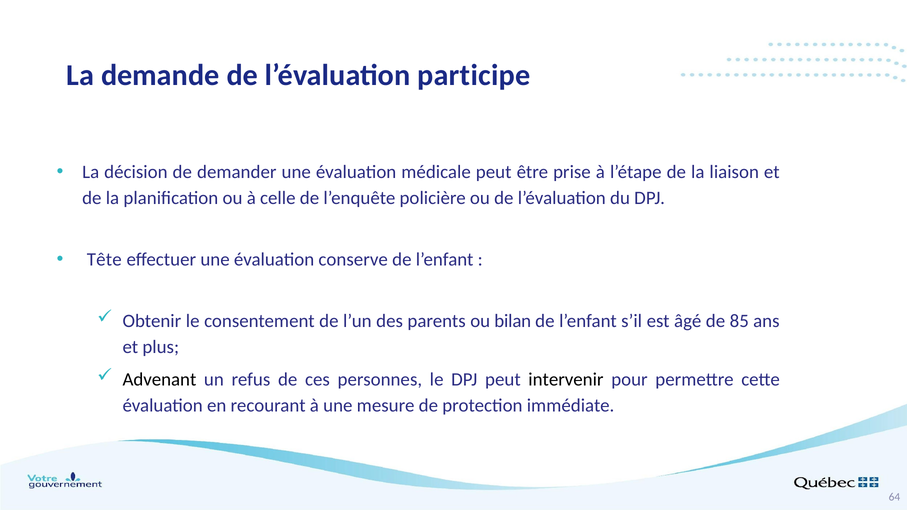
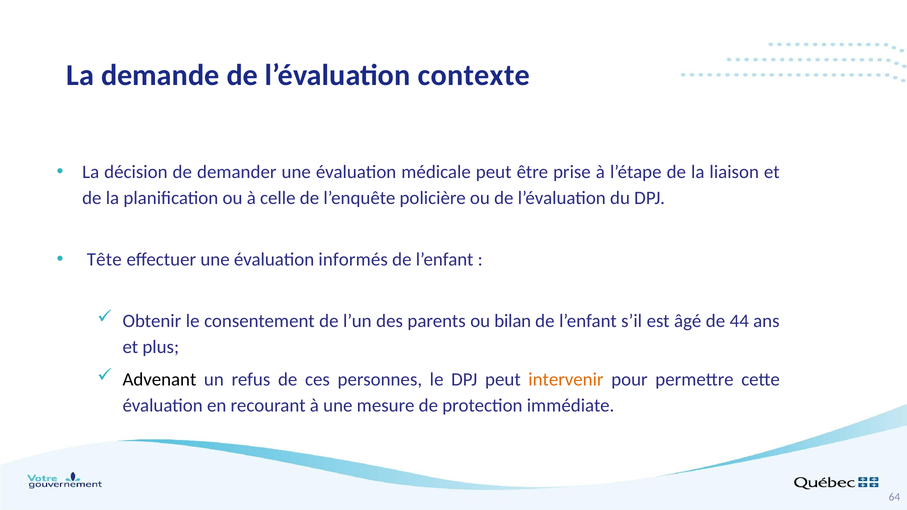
participe: participe -> contexte
conserve: conserve -> informés
85: 85 -> 44
intervenir colour: black -> orange
